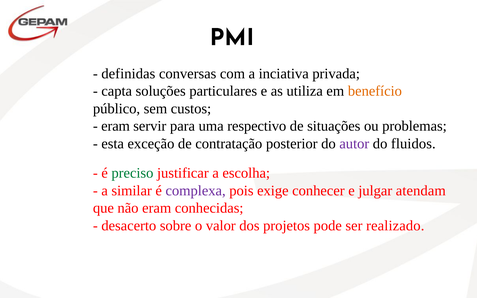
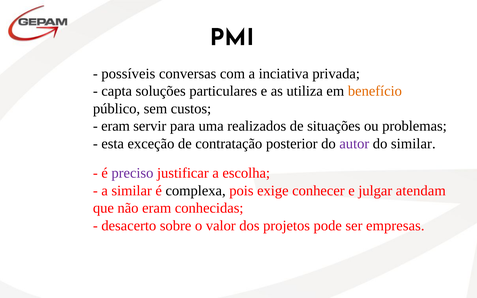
definidas: definidas -> possíveis
respectivo: respectivo -> realizados
do fluidos: fluidos -> similar
preciso colour: green -> purple
complexa colour: purple -> black
realizado: realizado -> empresas
